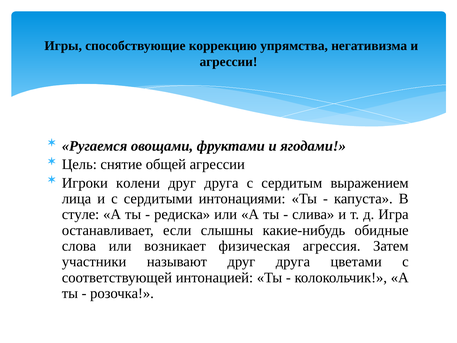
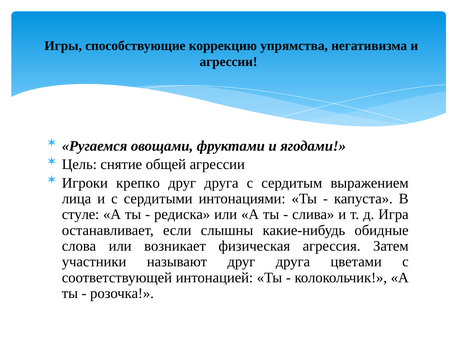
колени: колени -> крепко
